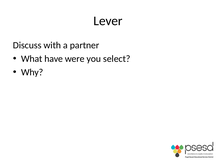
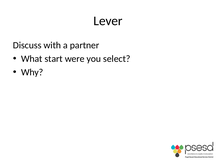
have: have -> start
